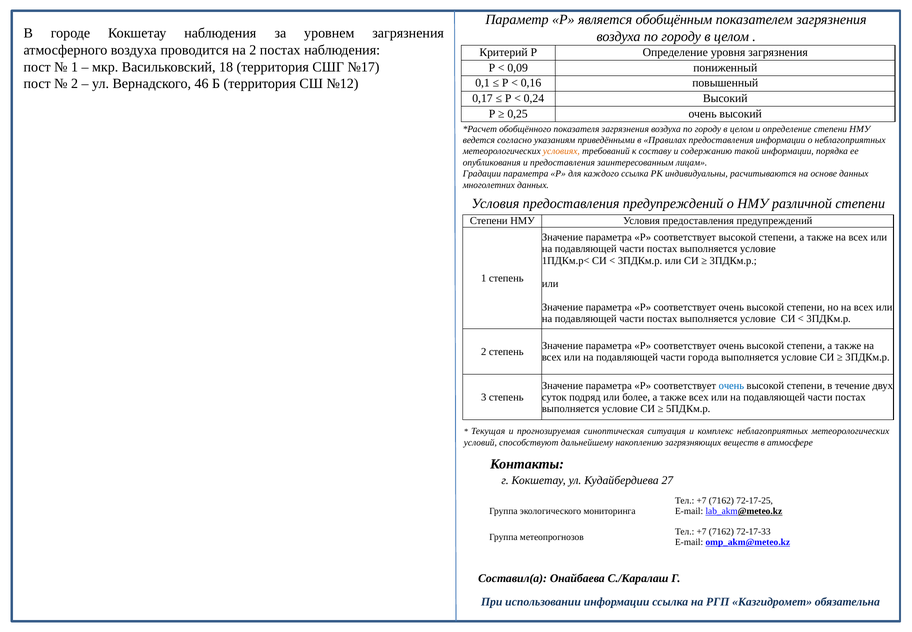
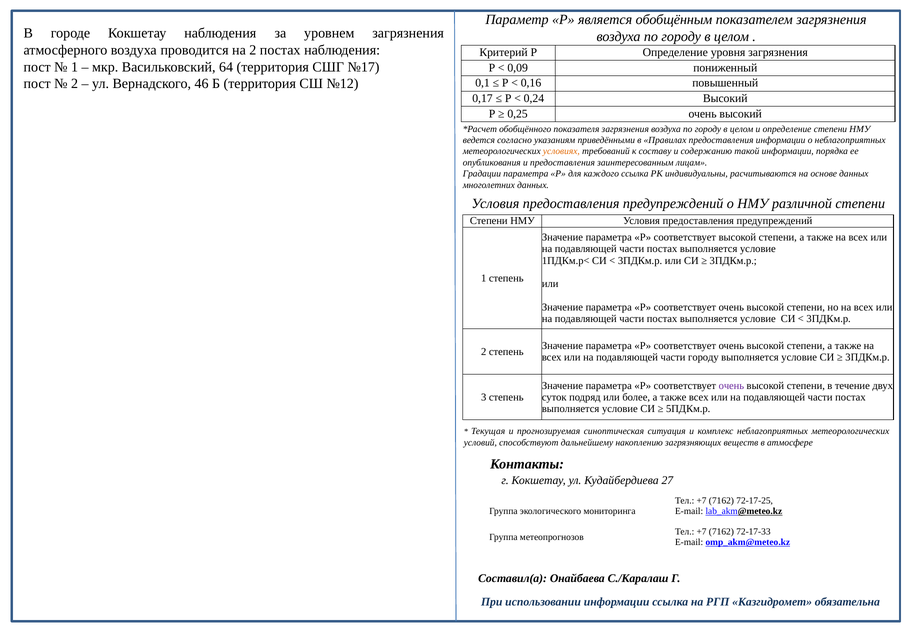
18: 18 -> 64
части города: города -> городу
очень at (731, 385) colour: blue -> purple
